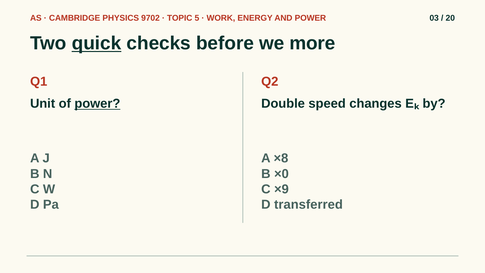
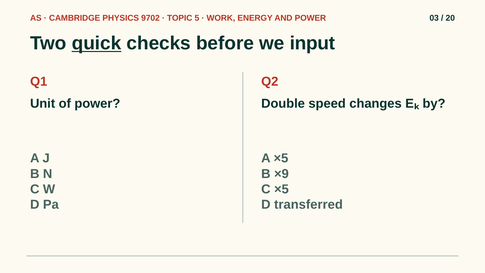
more: more -> input
power at (97, 104) underline: present -> none
A ×8: ×8 -> ×5
×0: ×0 -> ×9
C ×9: ×9 -> ×5
